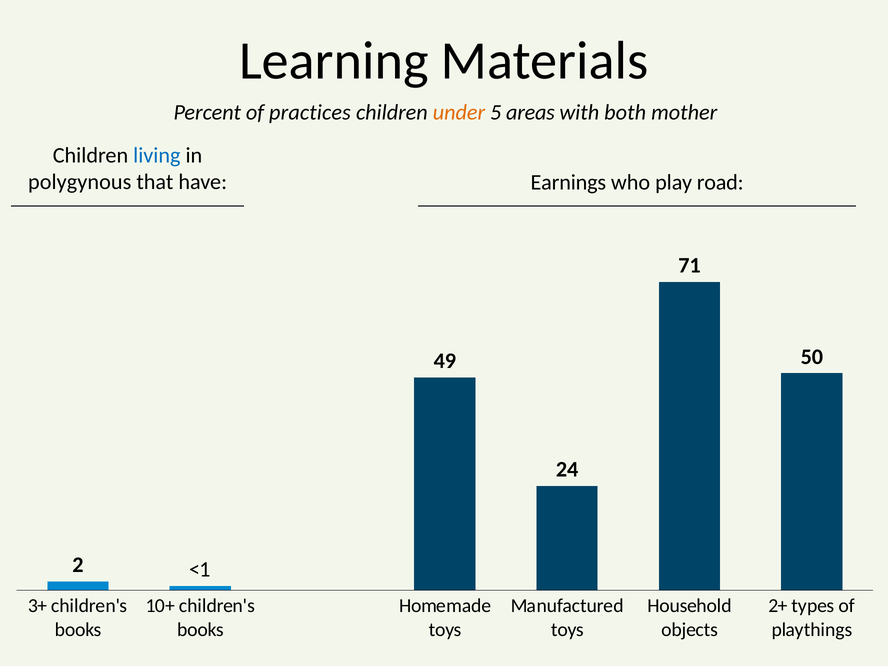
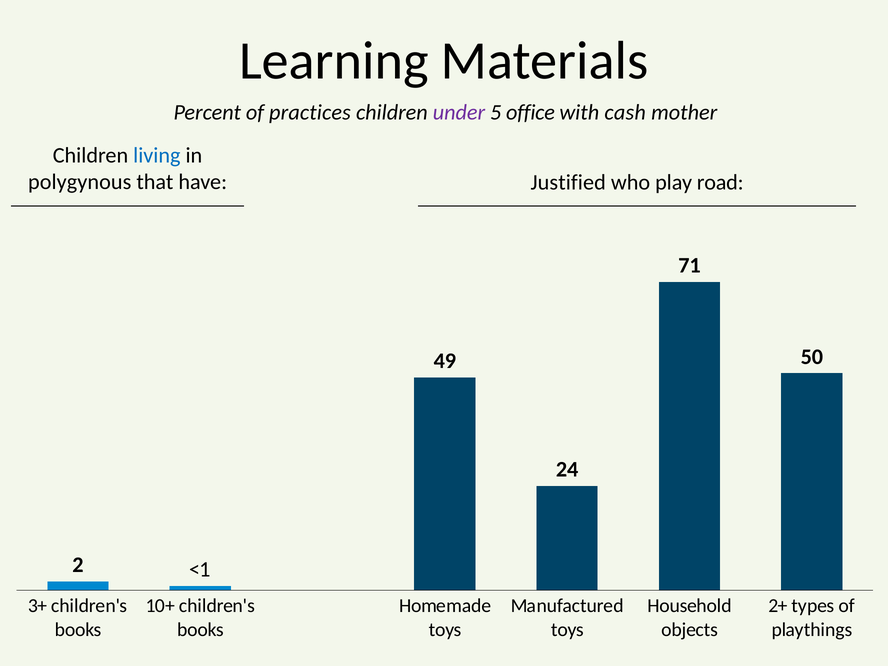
under colour: orange -> purple
areas: areas -> office
both: both -> cash
Earnings: Earnings -> Justified
